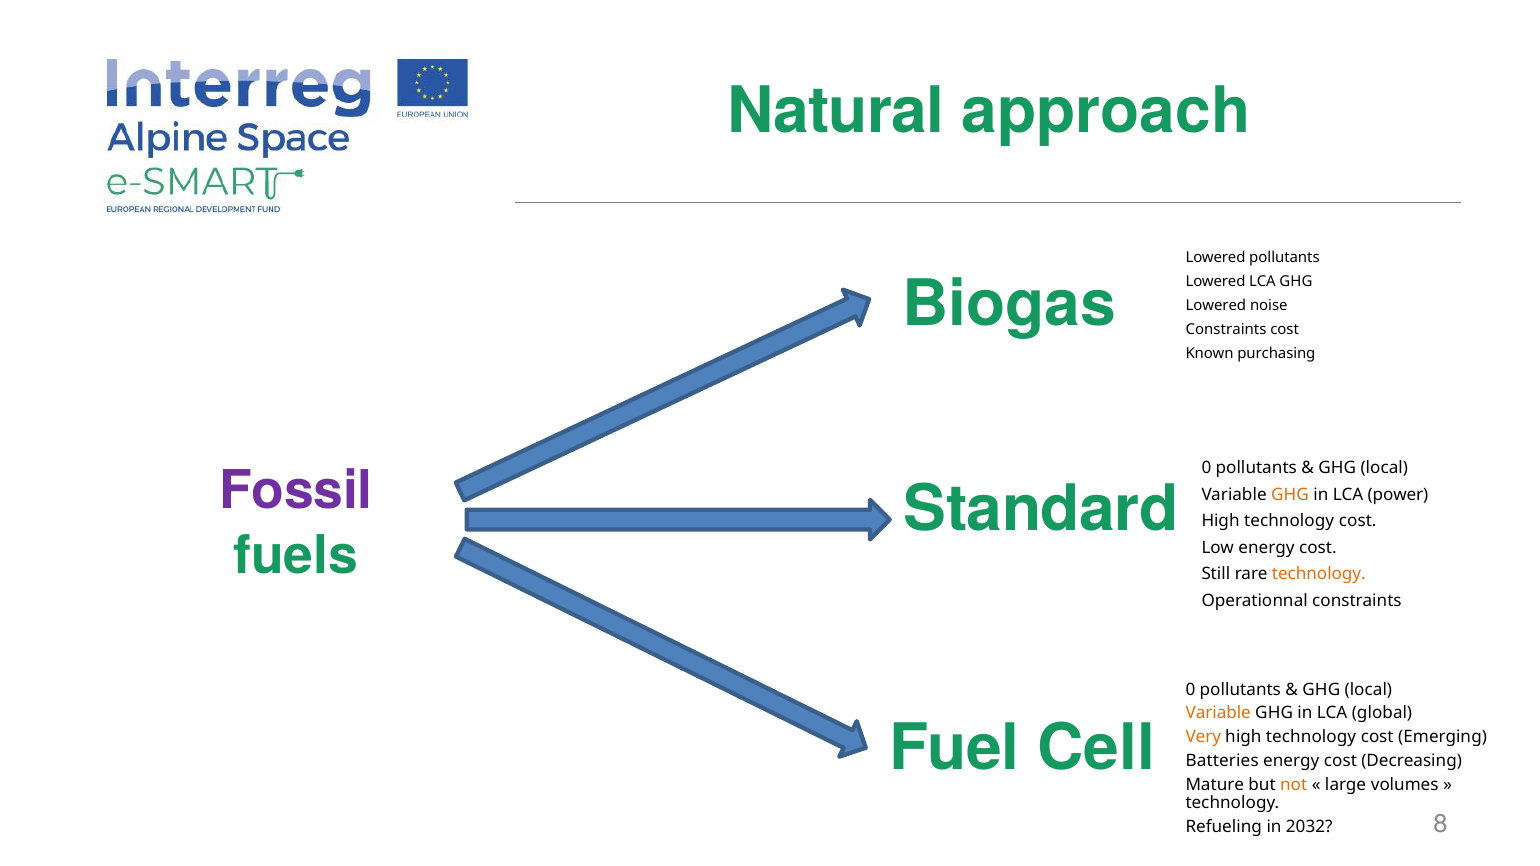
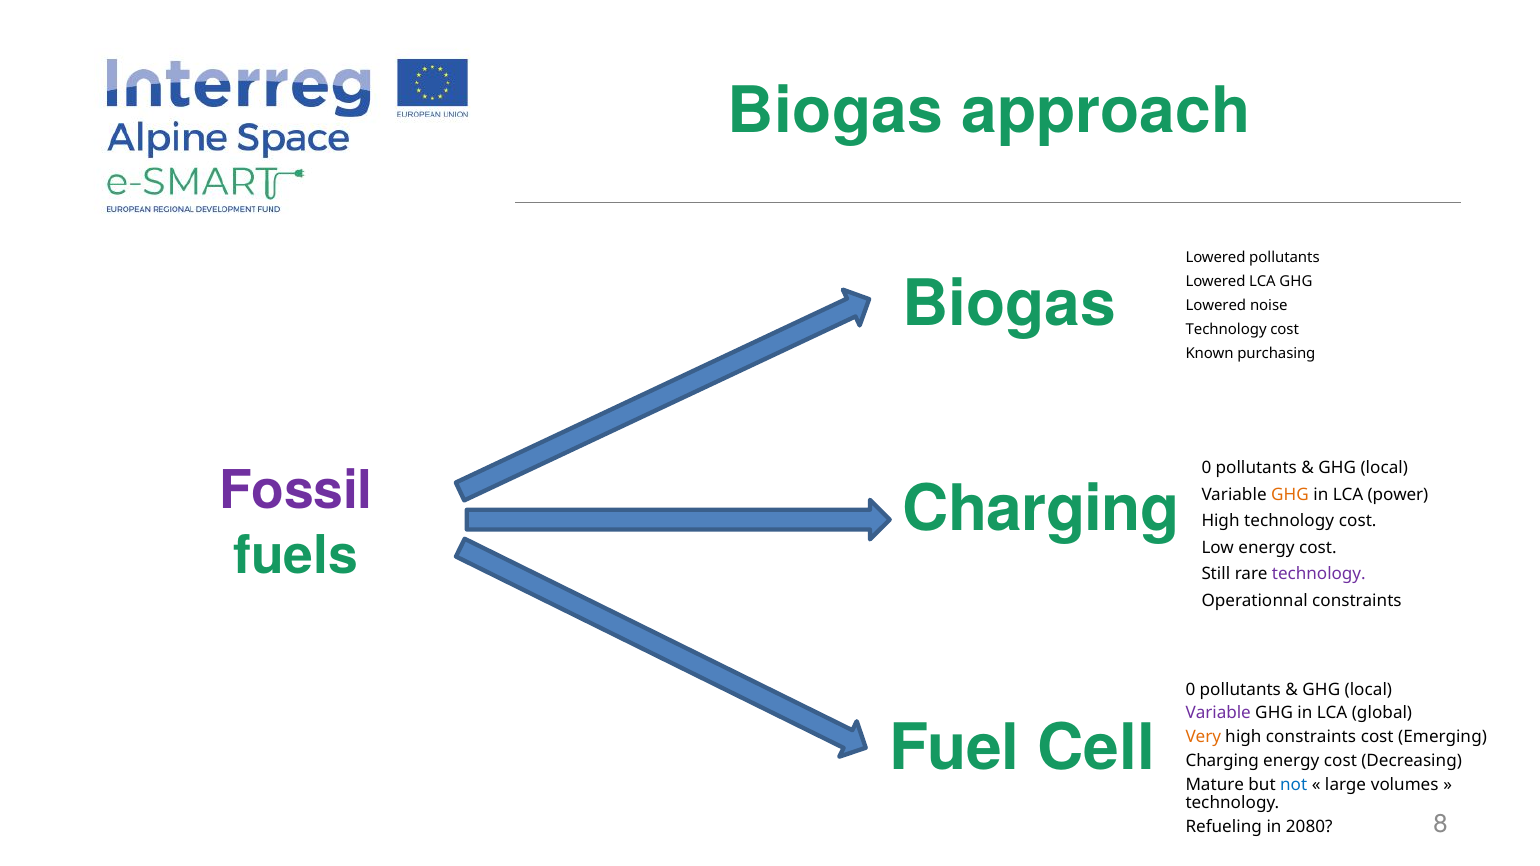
Natural at (836, 111): Natural -> Biogas
Constraints at (1226, 329): Constraints -> Technology
Standard at (1041, 510): Standard -> Charging
technology at (1319, 574) colour: orange -> purple
Variable at (1218, 714) colour: orange -> purple
technology at (1311, 737): technology -> constraints
Batteries at (1222, 761): Batteries -> Charging
not colour: orange -> blue
2032: 2032 -> 2080
